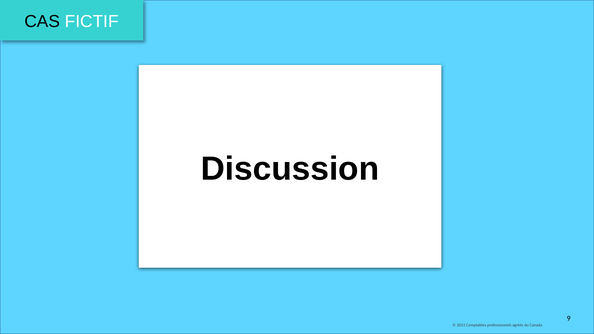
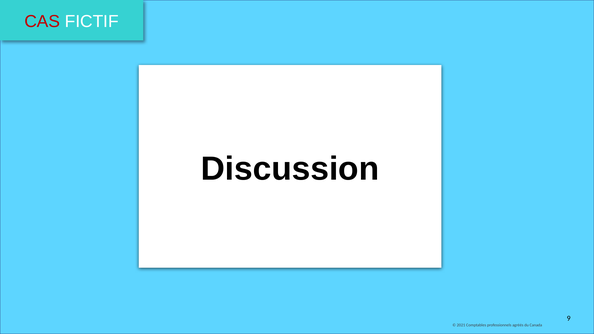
CAS colour: black -> red
